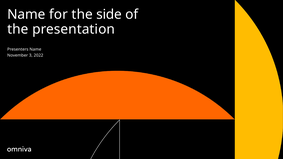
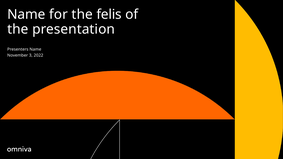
side: side -> felis
